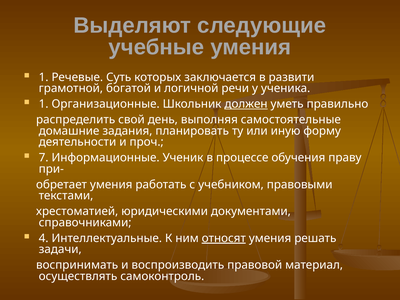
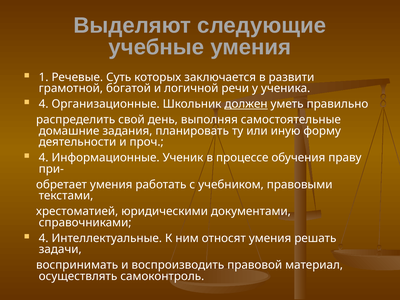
1 at (44, 104): 1 -> 4
7 at (44, 158): 7 -> 4
относят underline: present -> none
